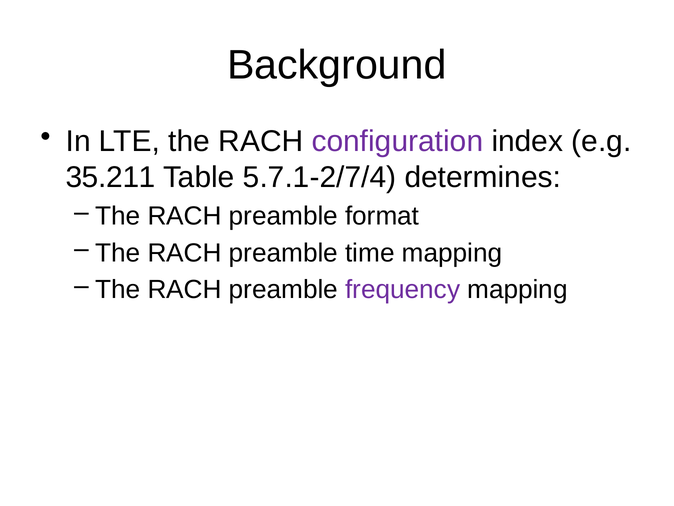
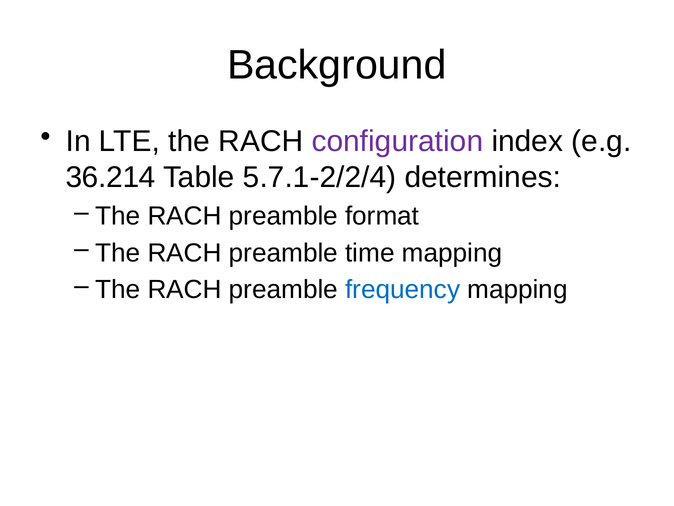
35.211: 35.211 -> 36.214
5.7.1-2/7/4: 5.7.1-2/7/4 -> 5.7.1-2/2/4
frequency colour: purple -> blue
